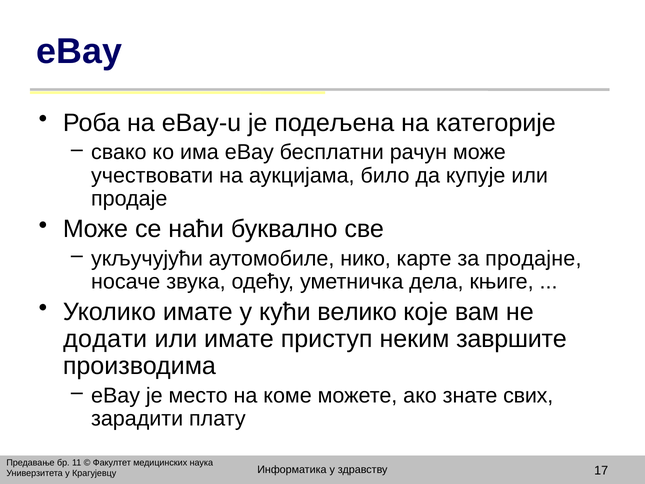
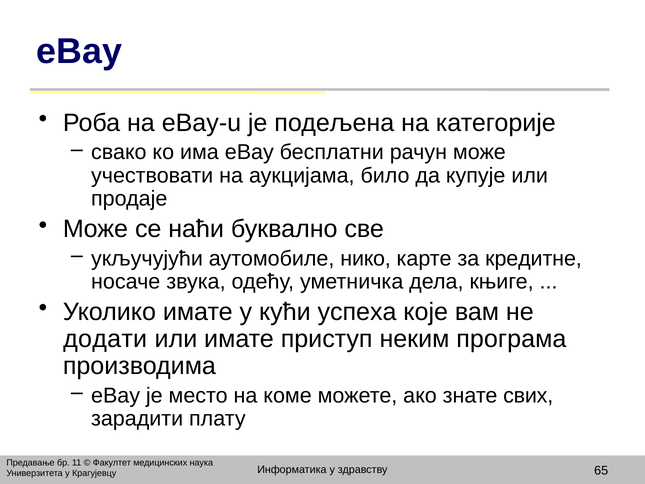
продајне: продајне -> кредитне
велико: велико -> успеха
завршите: завршите -> програма
17: 17 -> 65
